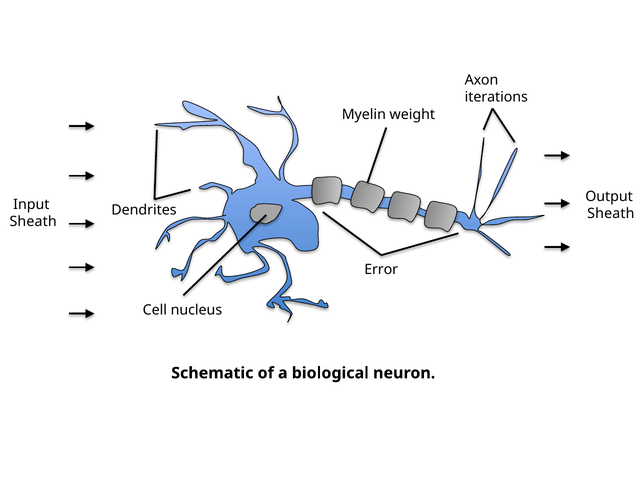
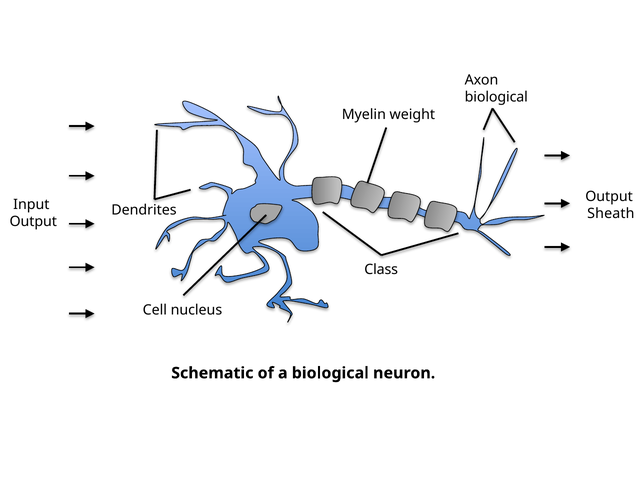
iterations at (496, 97): iterations -> biological
Sheath at (33, 222): Sheath -> Output
Error: Error -> Class
